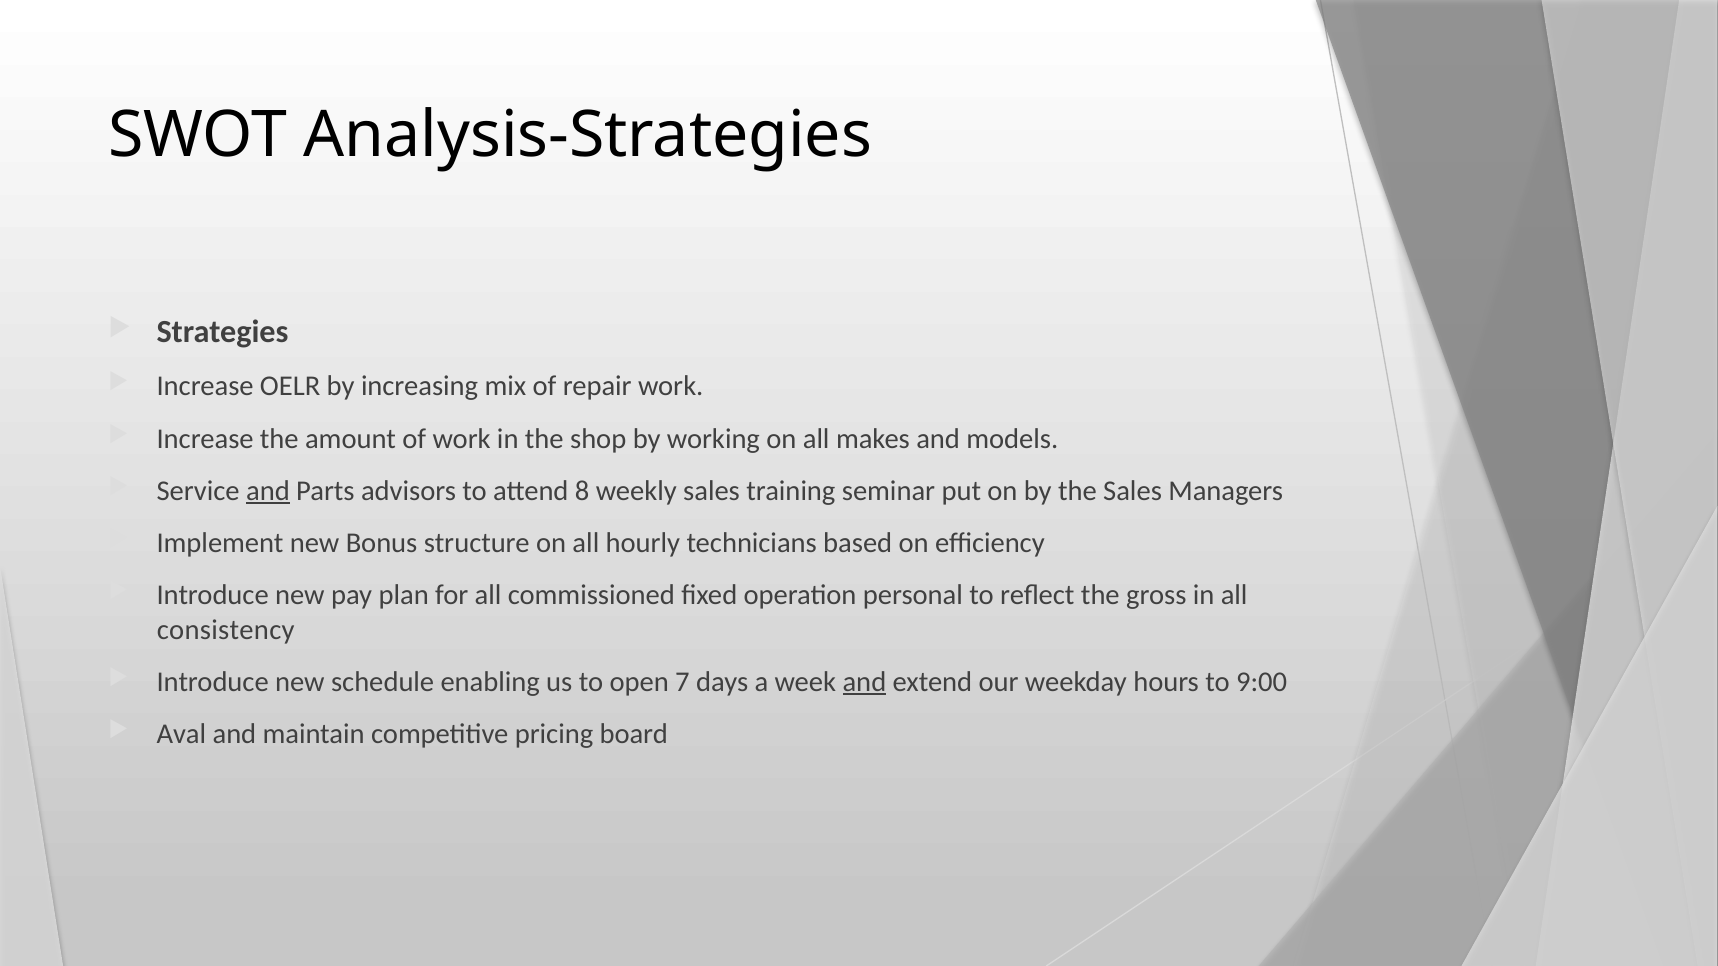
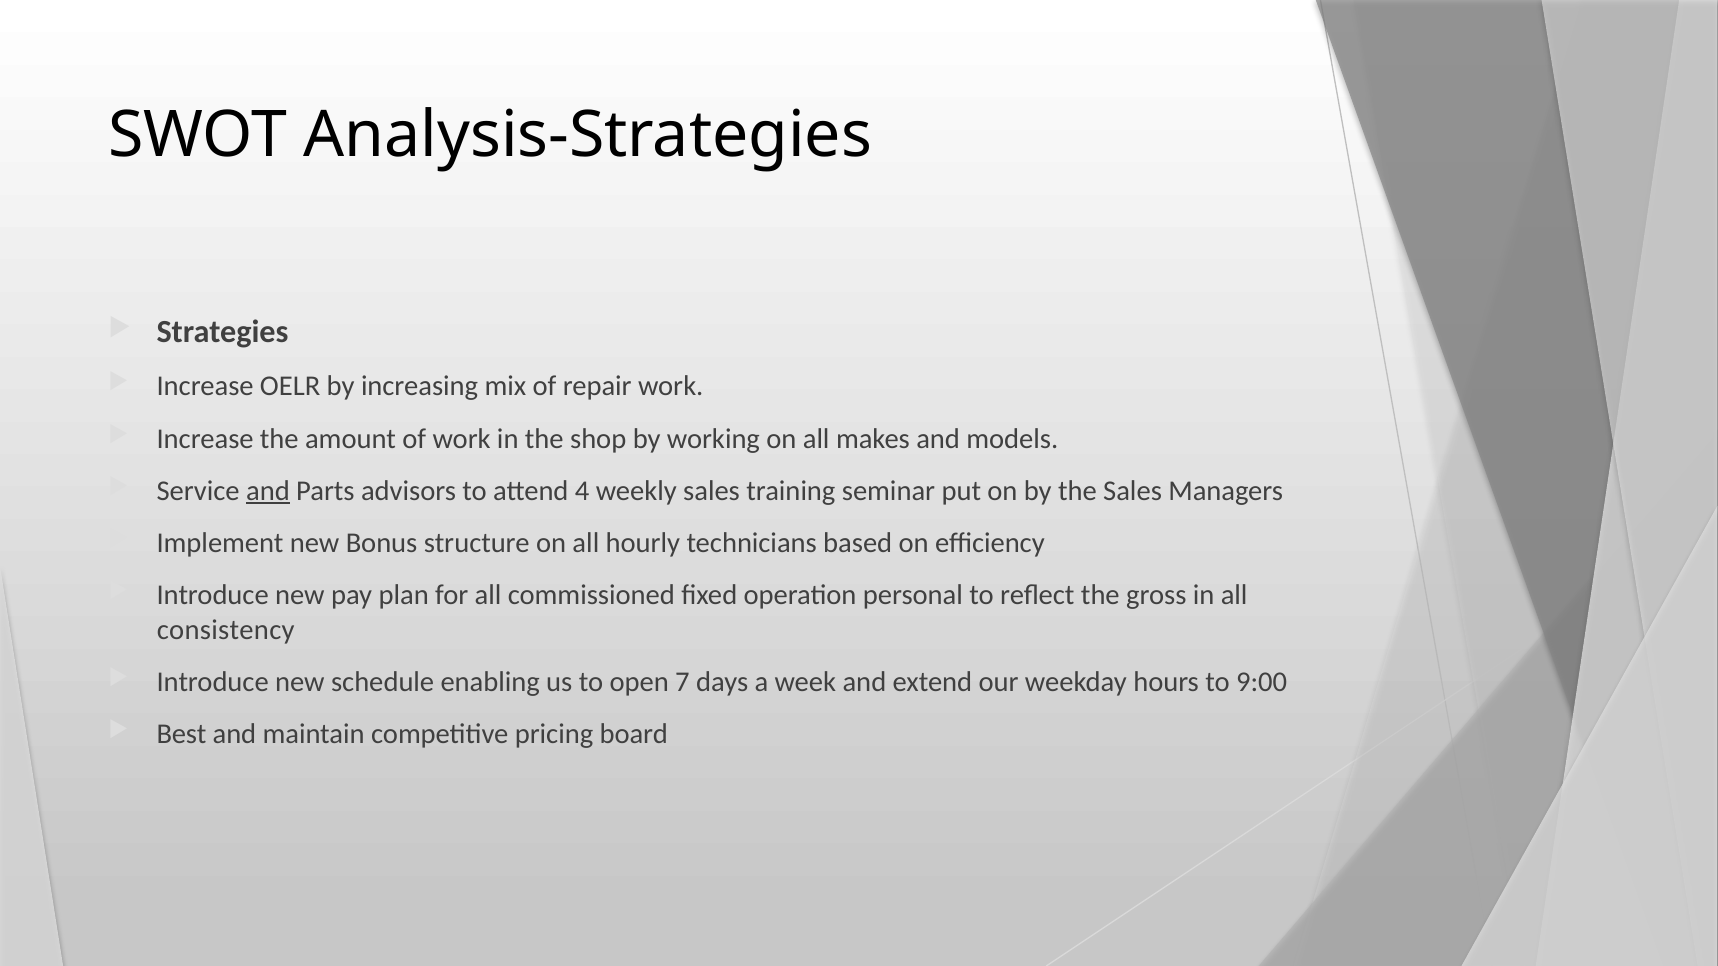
8: 8 -> 4
and at (864, 682) underline: present -> none
Aval: Aval -> Best
